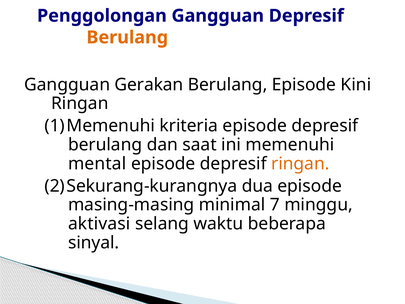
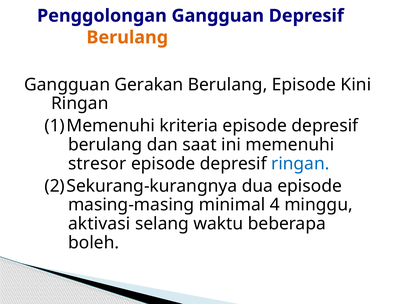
mental: mental -> stresor
ringan at (300, 163) colour: orange -> blue
7: 7 -> 4
sinyal: sinyal -> boleh
